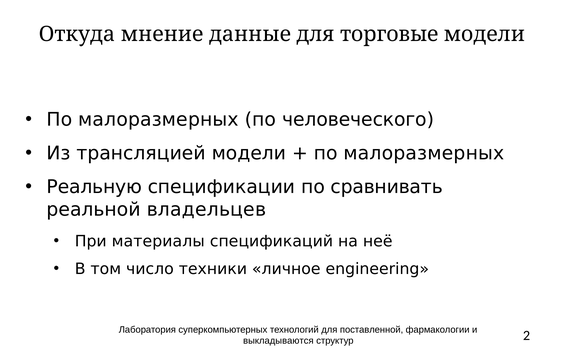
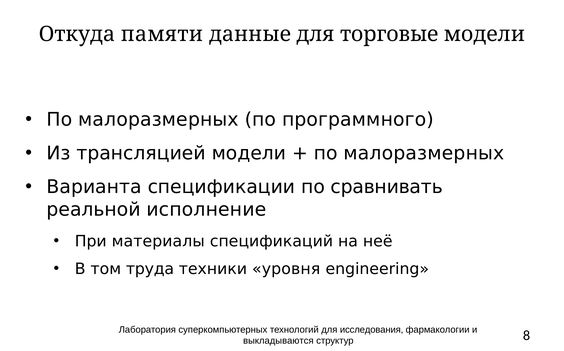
мнение: мнение -> памяти
человеческого: человеческого -> программного
Реальную: Реальную -> Варианта
владельцев: владельцев -> исполнение
число: число -> труда
личное: личное -> уровня
поставленной: поставленной -> исследования
2: 2 -> 8
